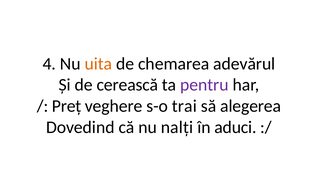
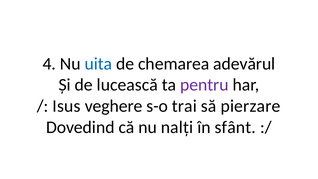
uita colour: orange -> blue
cerească: cerească -> lucească
Preț: Preț -> Isus
alegerea: alegerea -> pierzare
aduci: aduci -> sfânt
